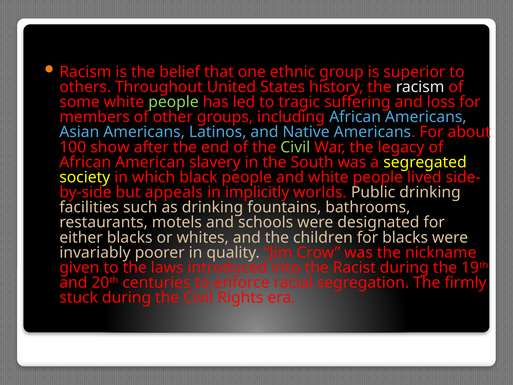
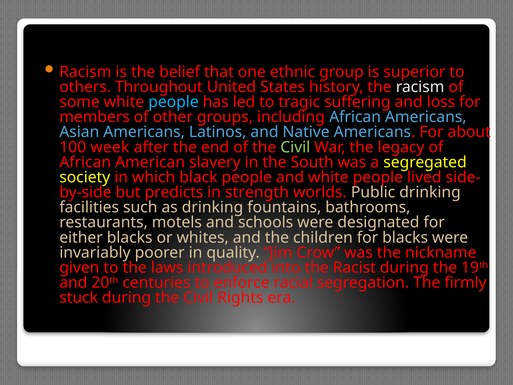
people at (173, 102) colour: light green -> light blue
show: show -> week
appeals: appeals -> predicts
implicitly: implicitly -> strength
